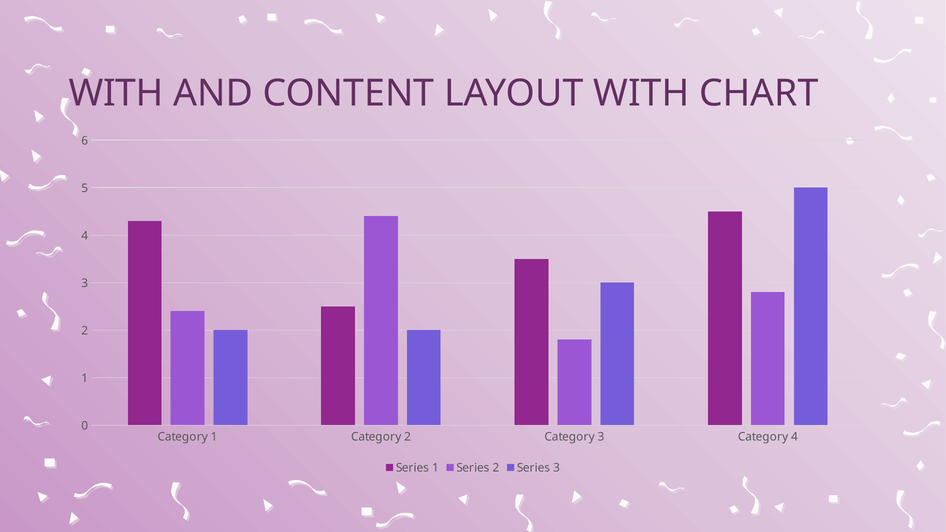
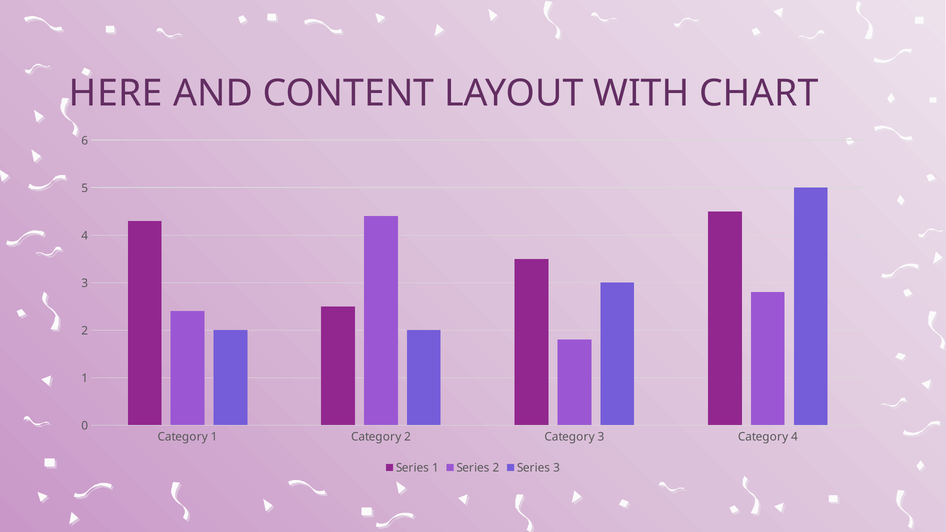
WITH at (116, 94): WITH -> HERE
